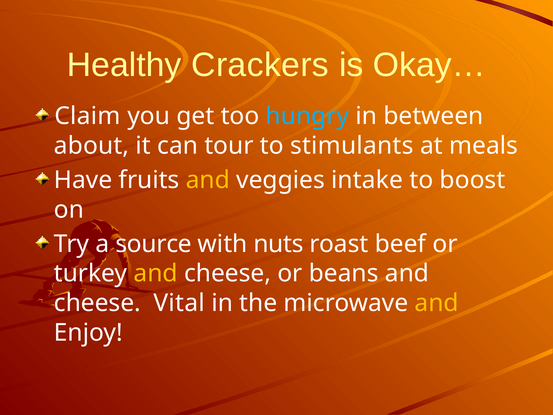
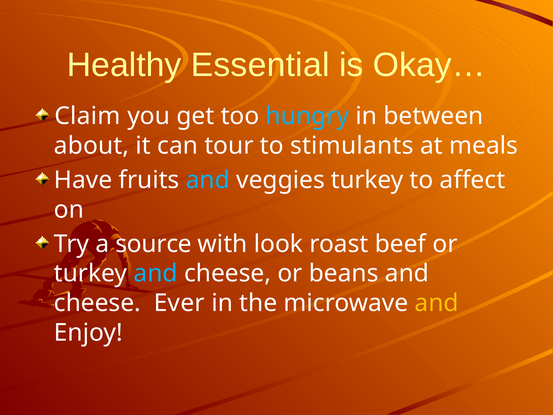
Crackers: Crackers -> Essential
and at (208, 180) colour: yellow -> light blue
veggies intake: intake -> turkey
boost: boost -> affect
nuts: nuts -> look
and at (156, 273) colour: yellow -> light blue
Vital: Vital -> Ever
